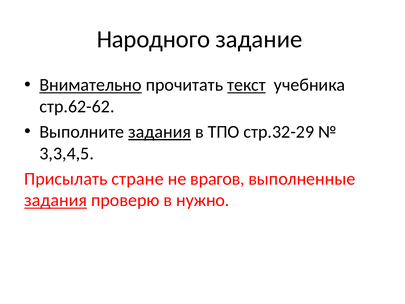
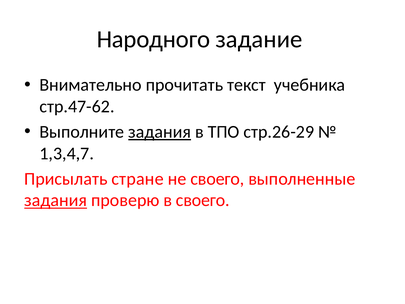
Внимательно underline: present -> none
текст underline: present -> none
стр.62-62: стр.62-62 -> стр.47-62
стр.32-29: стр.32-29 -> стр.26-29
3,3,4,5: 3,3,4,5 -> 1,3,4,7
не врагов: врагов -> своего
в нужно: нужно -> своего
